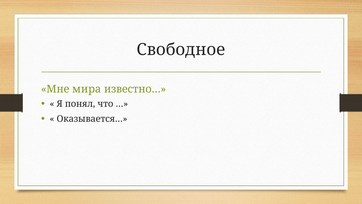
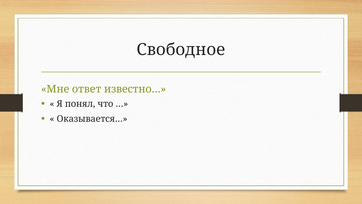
мира: мира -> ответ
